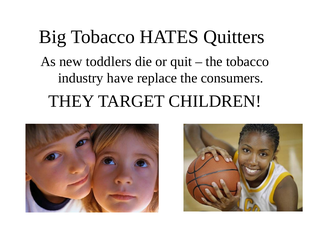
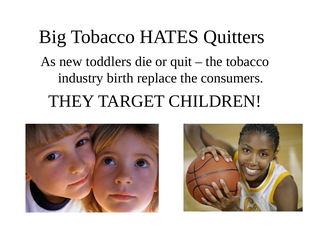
have: have -> birth
